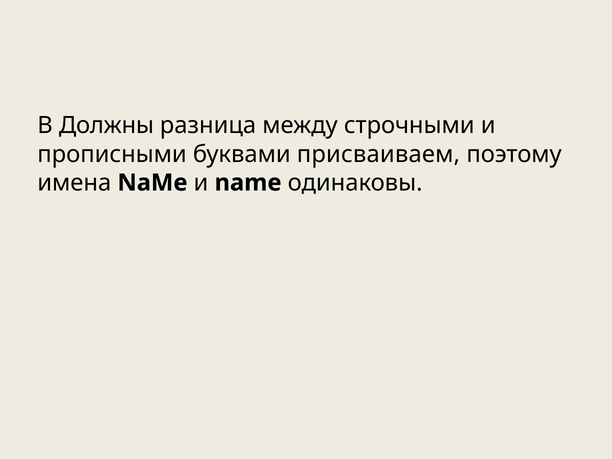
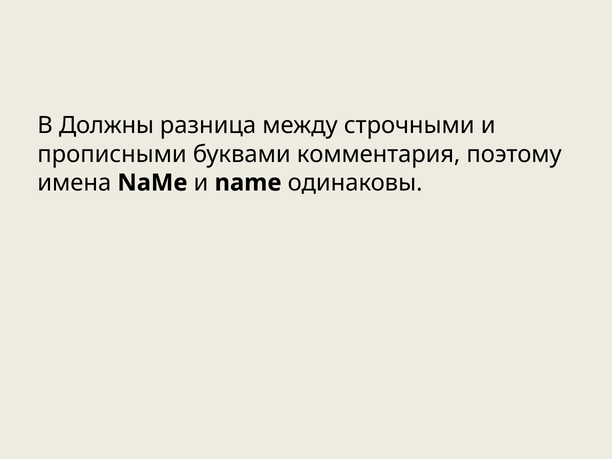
присваиваем: присваиваем -> комментария
